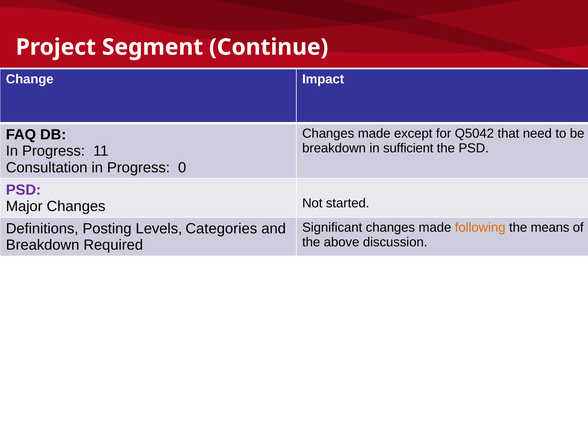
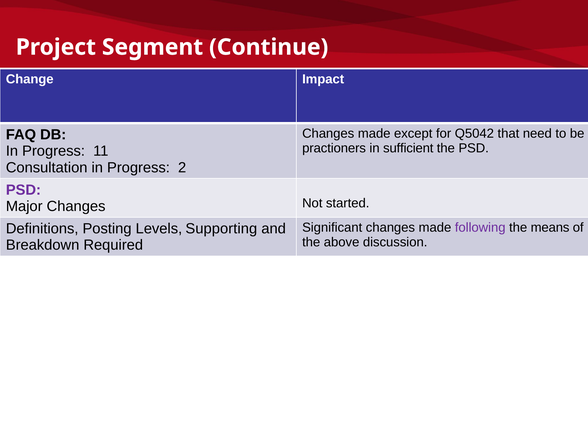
breakdown at (334, 148): breakdown -> practioners
0: 0 -> 2
following colour: orange -> purple
Categories: Categories -> Supporting
